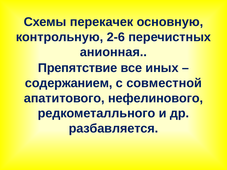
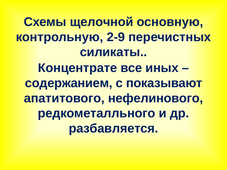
перекачек: перекачек -> щелочной
2-6: 2-6 -> 2-9
анионная: анионная -> силикаты
Препятствие: Препятствие -> Концентрате
совместной: совместной -> показывают
